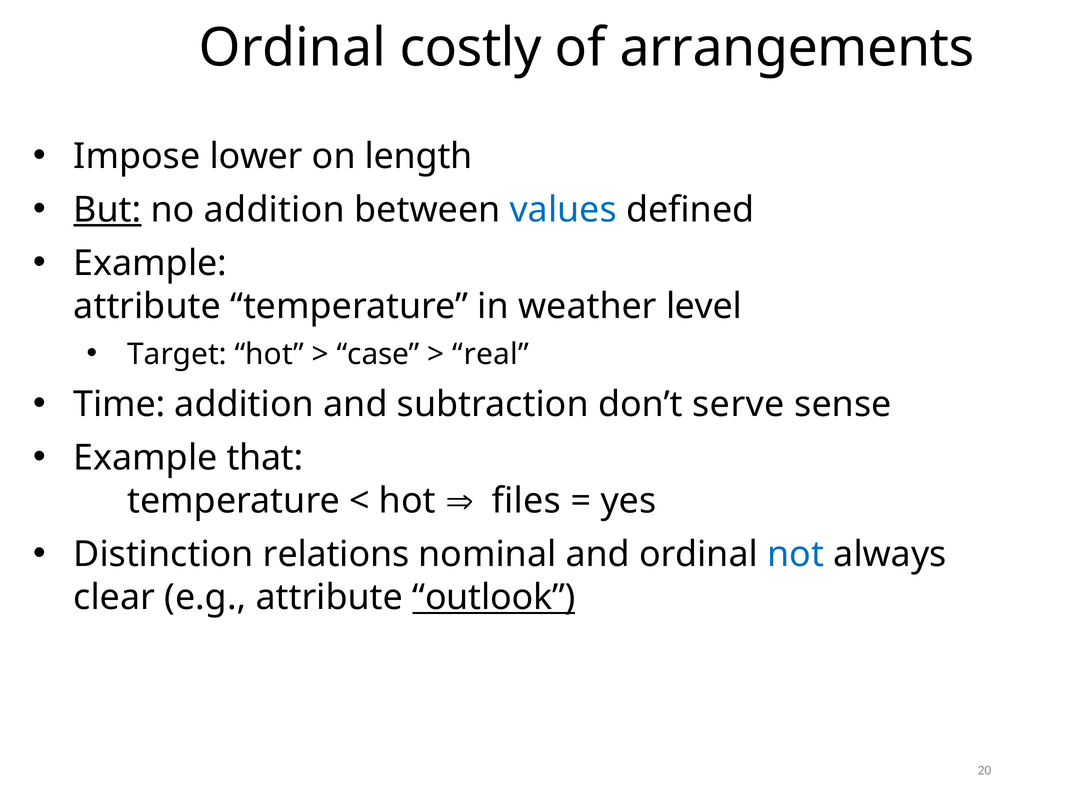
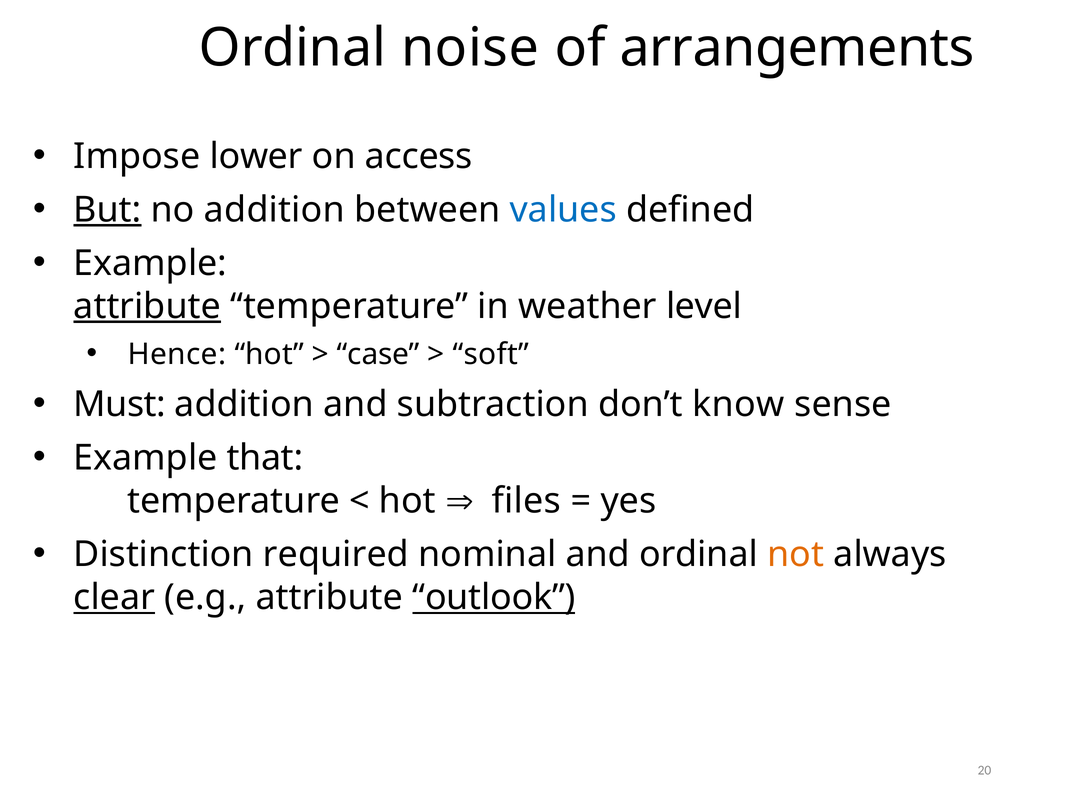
costly: costly -> noise
length: length -> access
attribute at (147, 306) underline: none -> present
Target: Target -> Hence
real: real -> soft
Time: Time -> Must
serve: serve -> know
relations: relations -> required
not colour: blue -> orange
clear underline: none -> present
